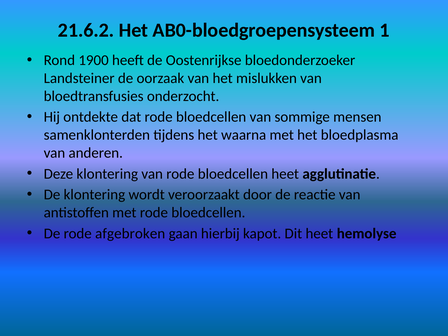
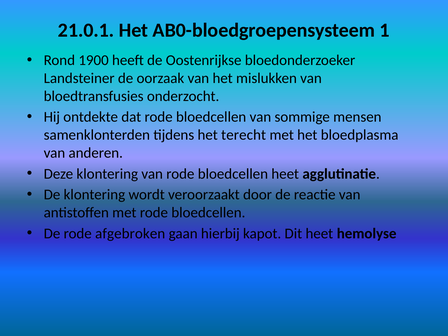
21.6.2: 21.6.2 -> 21.0.1
waarna: waarna -> terecht
